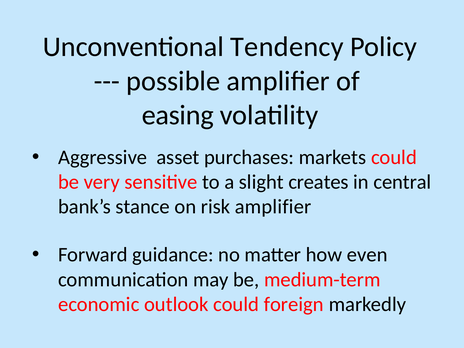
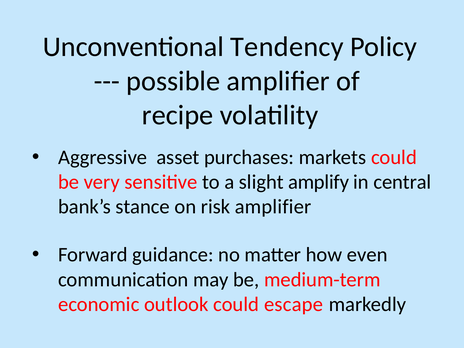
easing: easing -> recipe
creates: creates -> amplify
foreign: foreign -> escape
